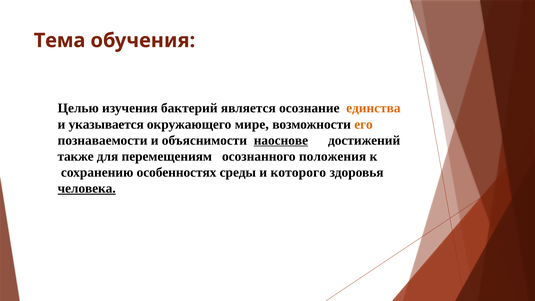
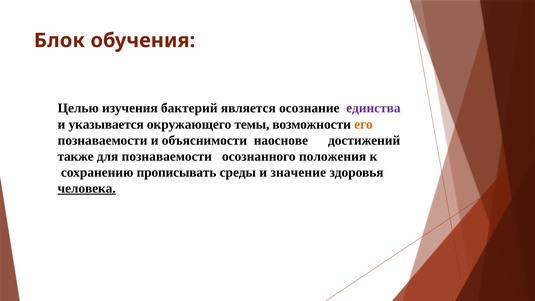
Тема: Тема -> Блок
единства colour: orange -> purple
мире: мире -> темы
наоснове underline: present -> none
для перемещениям: перемещениям -> познаваемости
особенностях: особенностях -> прописывать
которого: которого -> значение
